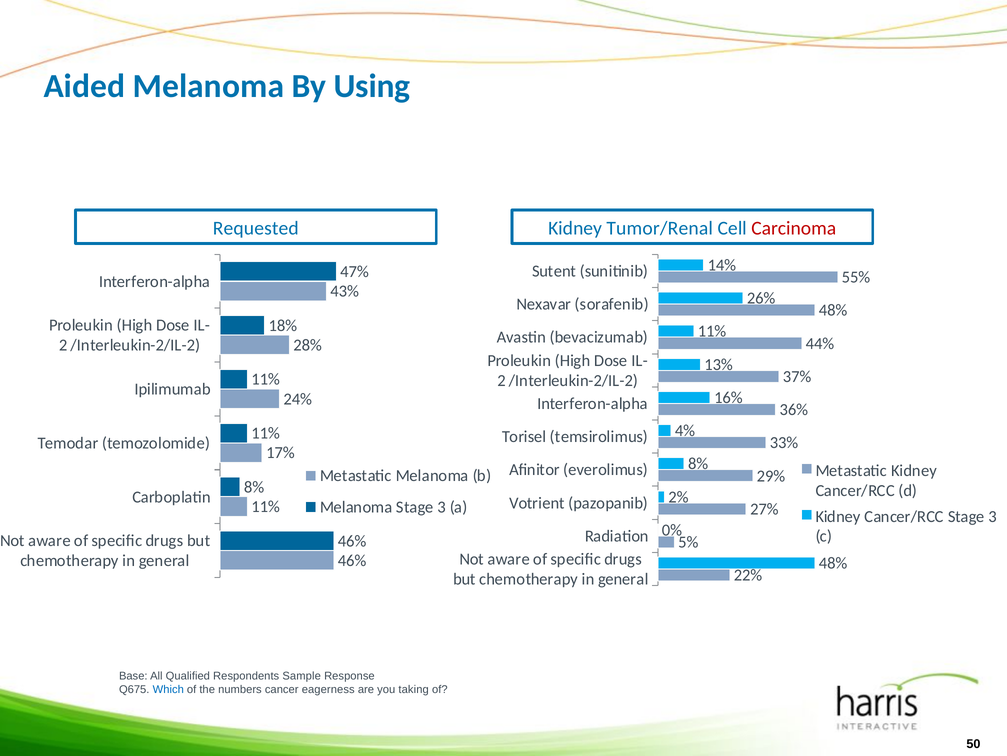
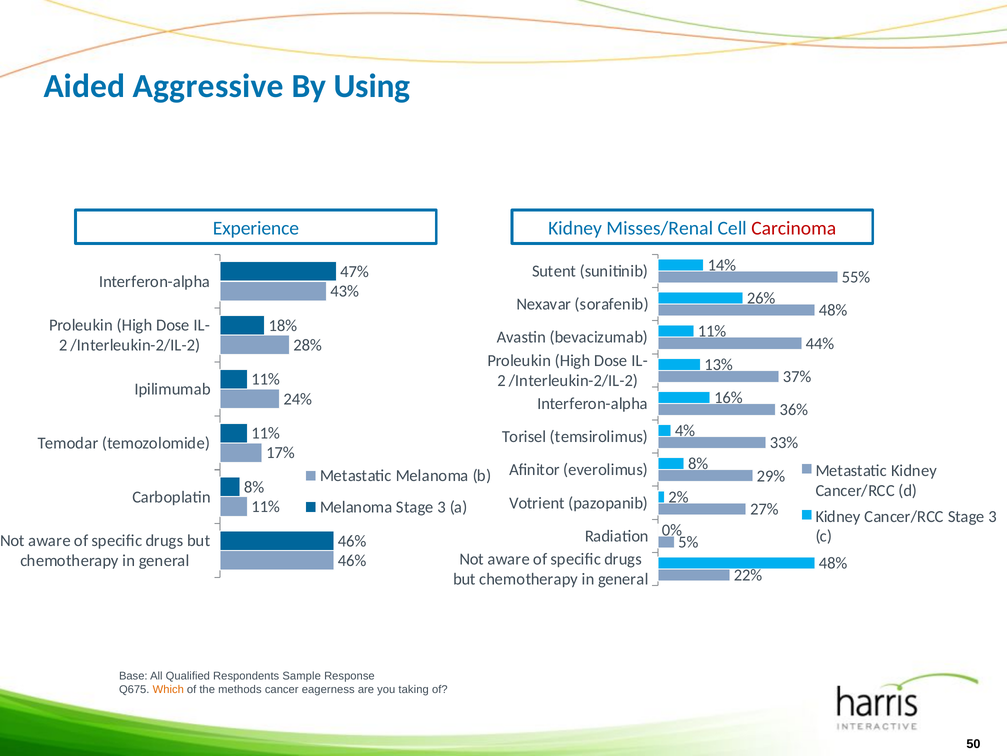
Aided Melanoma: Melanoma -> Aggressive
Requested: Requested -> Experience
Tumor/Renal: Tumor/Renal -> Misses/Renal
Which colour: blue -> orange
numbers: numbers -> methods
